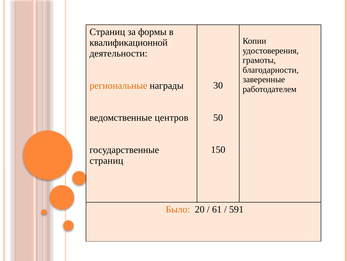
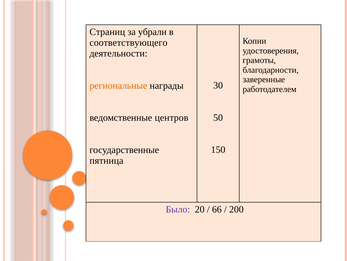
формы: формы -> убрали
квалификационной: квалификационной -> соответствующего
страниц at (106, 160): страниц -> пятница
Было at (178, 209) colour: orange -> purple
61: 61 -> 66
591: 591 -> 200
